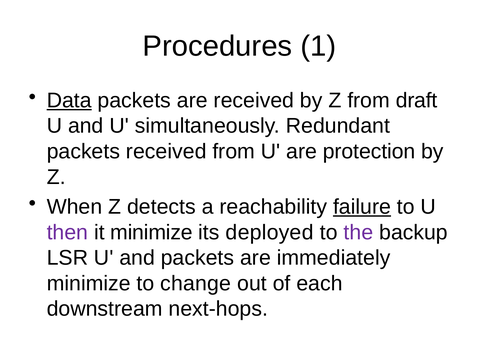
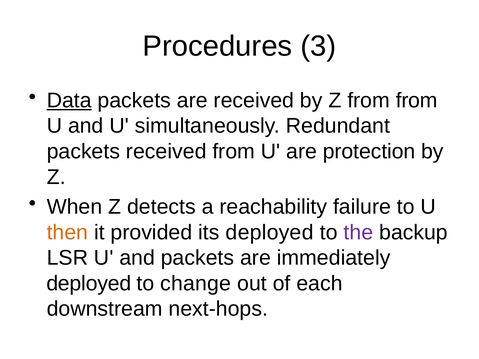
1: 1 -> 3
from draft: draft -> from
failure underline: present -> none
then colour: purple -> orange
it minimize: minimize -> provided
minimize at (89, 284): minimize -> deployed
